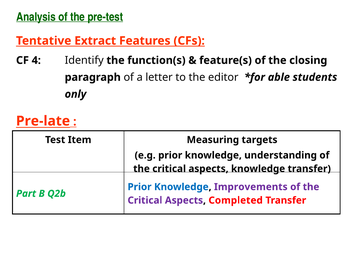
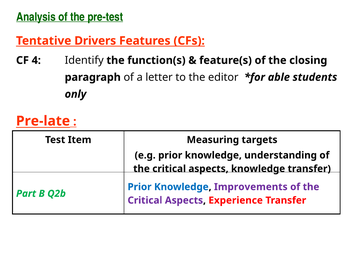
Extract: Extract -> Drivers
Completed: Completed -> Experience
